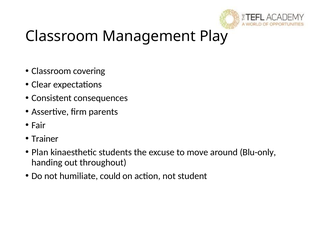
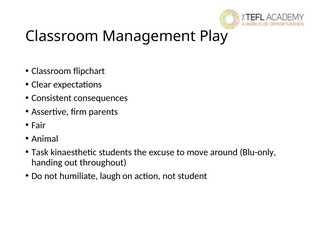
covering: covering -> flipchart
Trainer: Trainer -> Animal
Plan: Plan -> Task
could: could -> laugh
